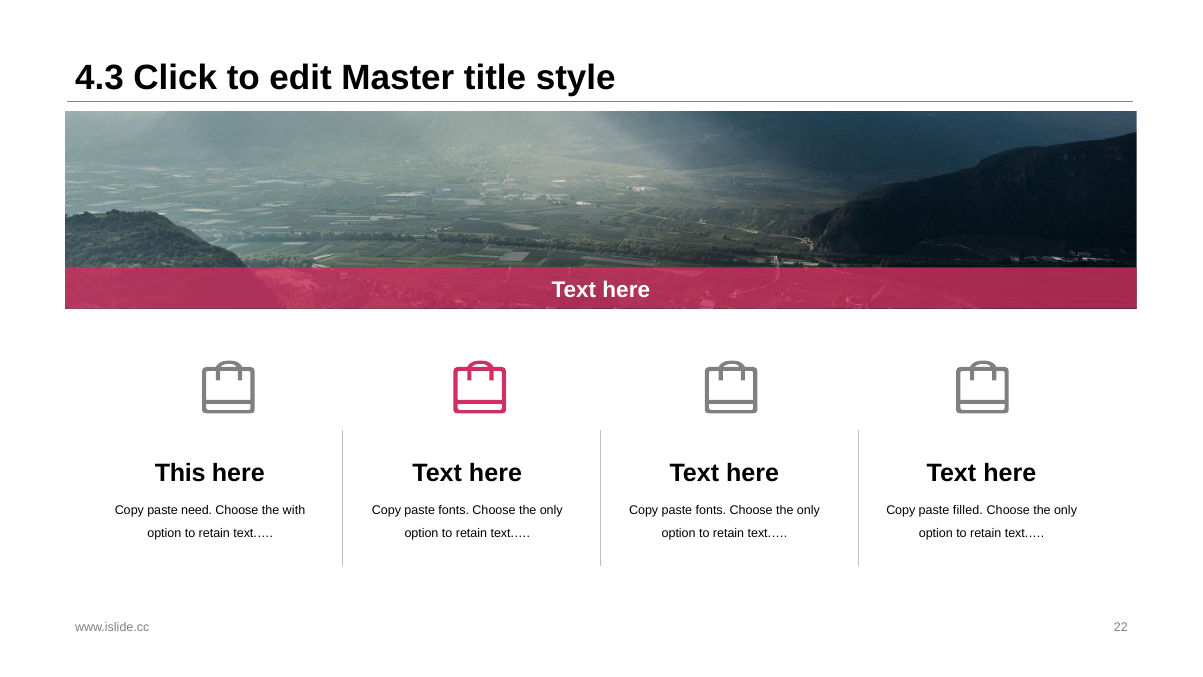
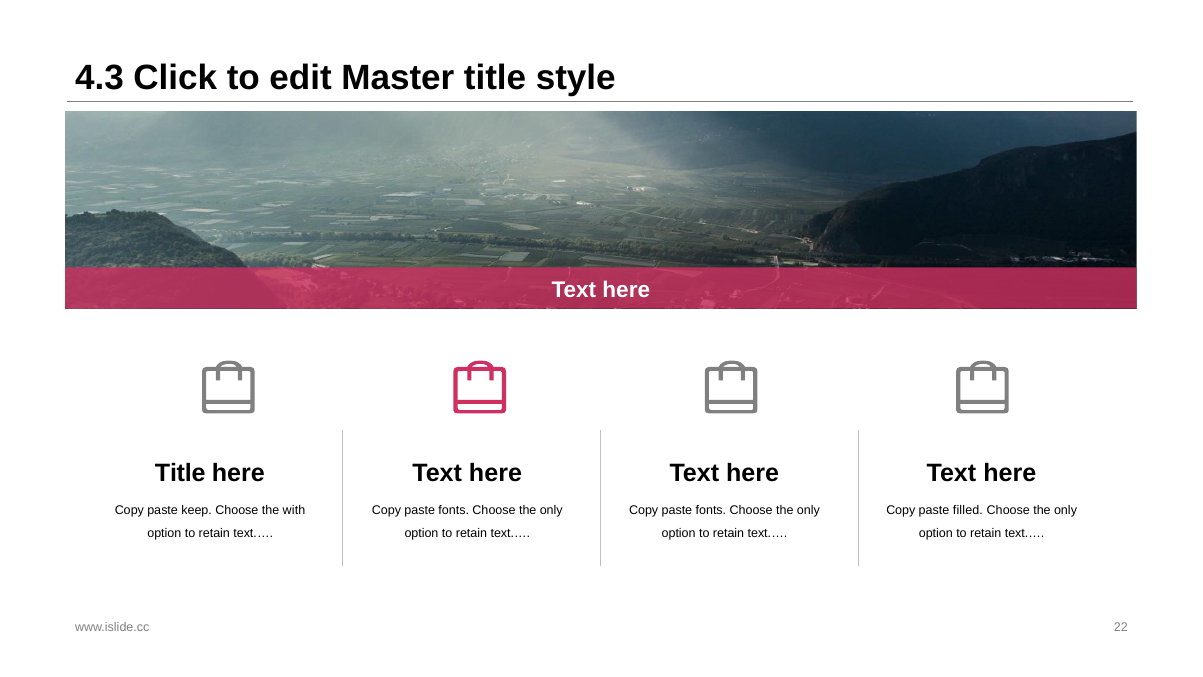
This at (180, 473): This -> Title
need: need -> keep
